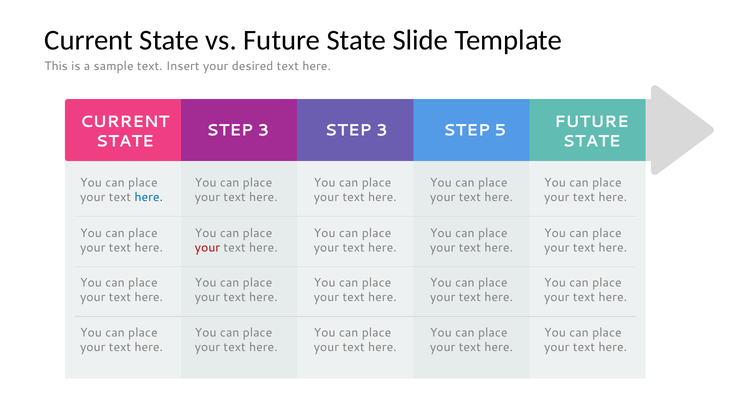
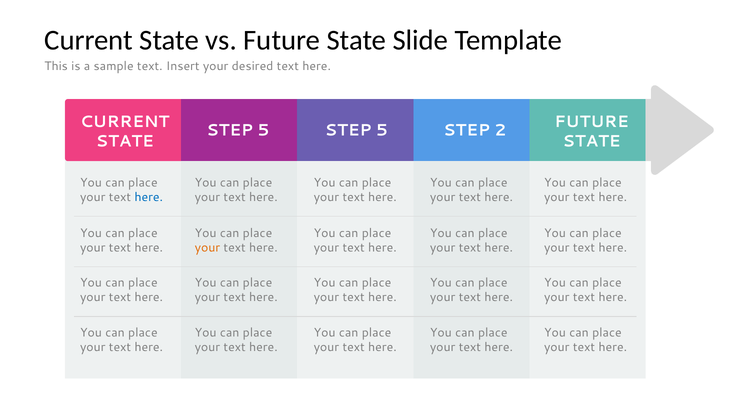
3 at (263, 130): 3 -> 5
3 at (382, 130): 3 -> 5
5: 5 -> 2
your at (207, 248) colour: red -> orange
